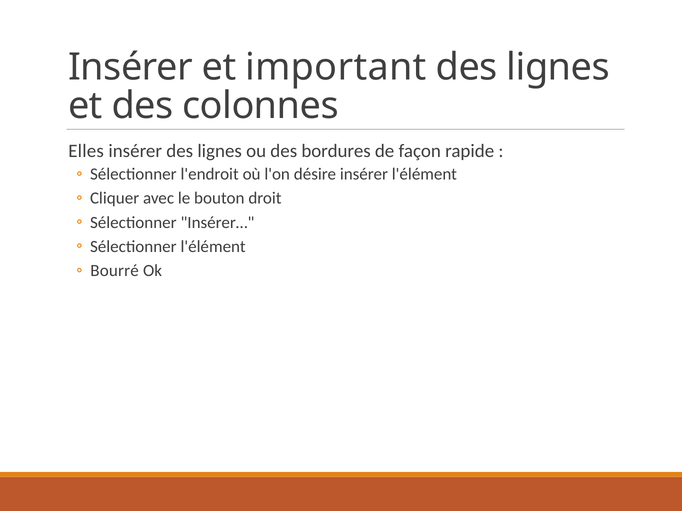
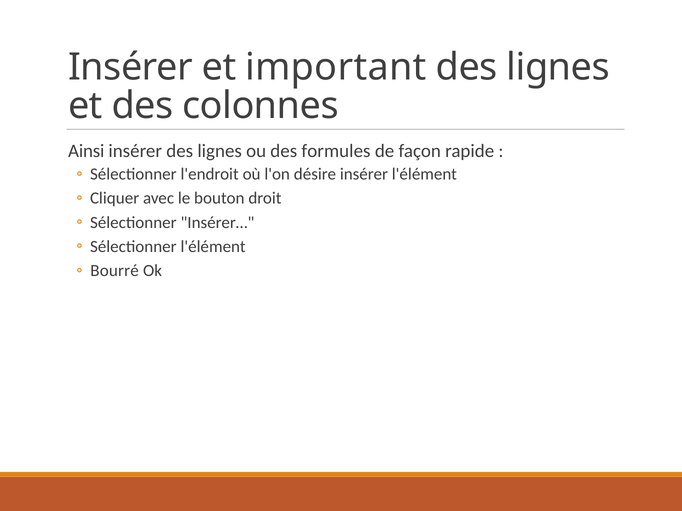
Elles: Elles -> Ainsi
bordures: bordures -> formules
